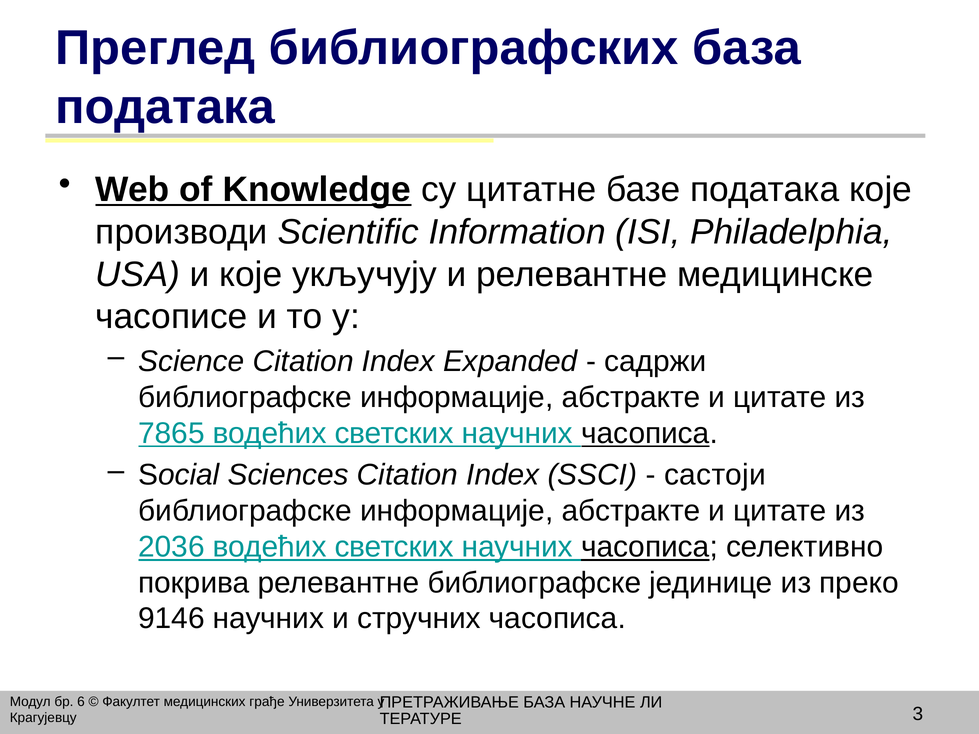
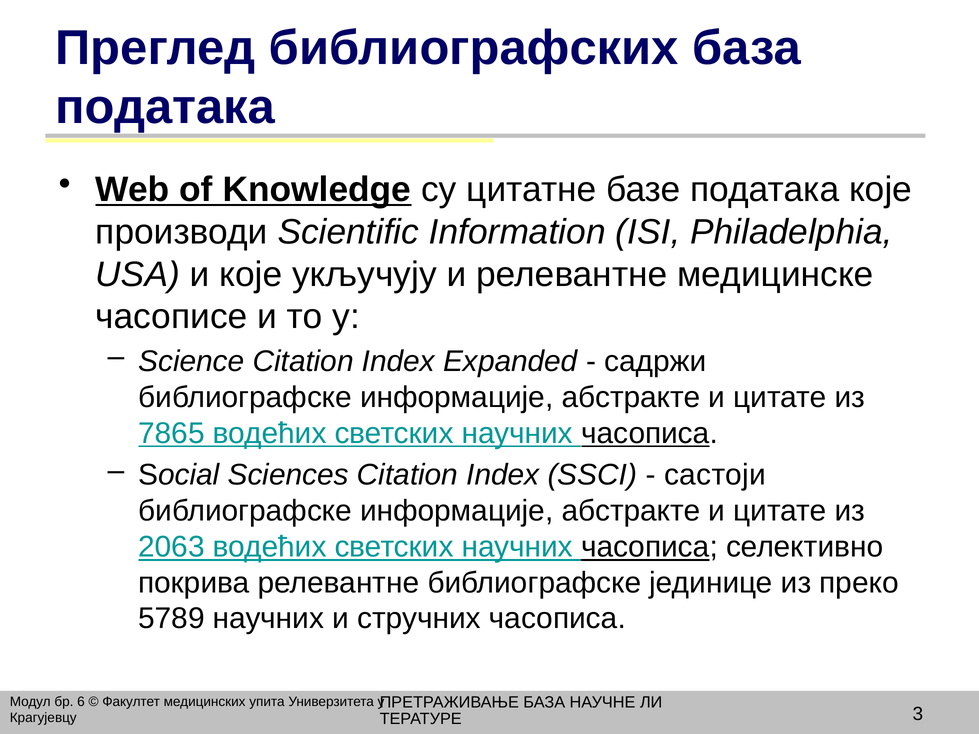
2036: 2036 -> 2063
9146: 9146 -> 5789
грађе: грађе -> упита
